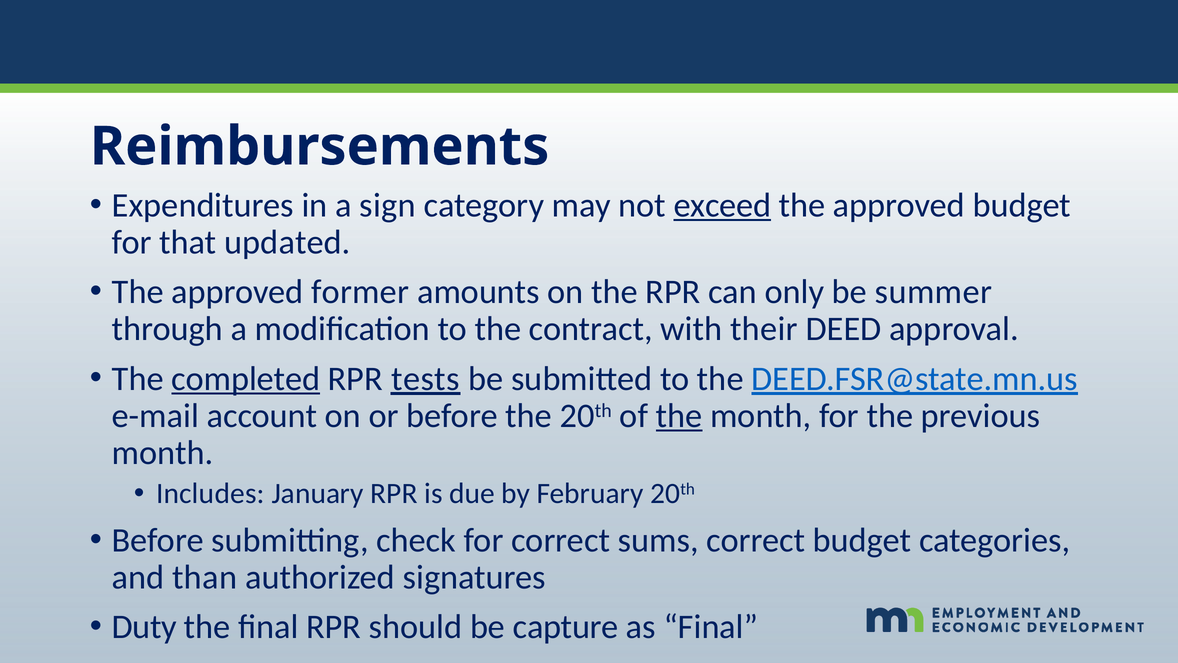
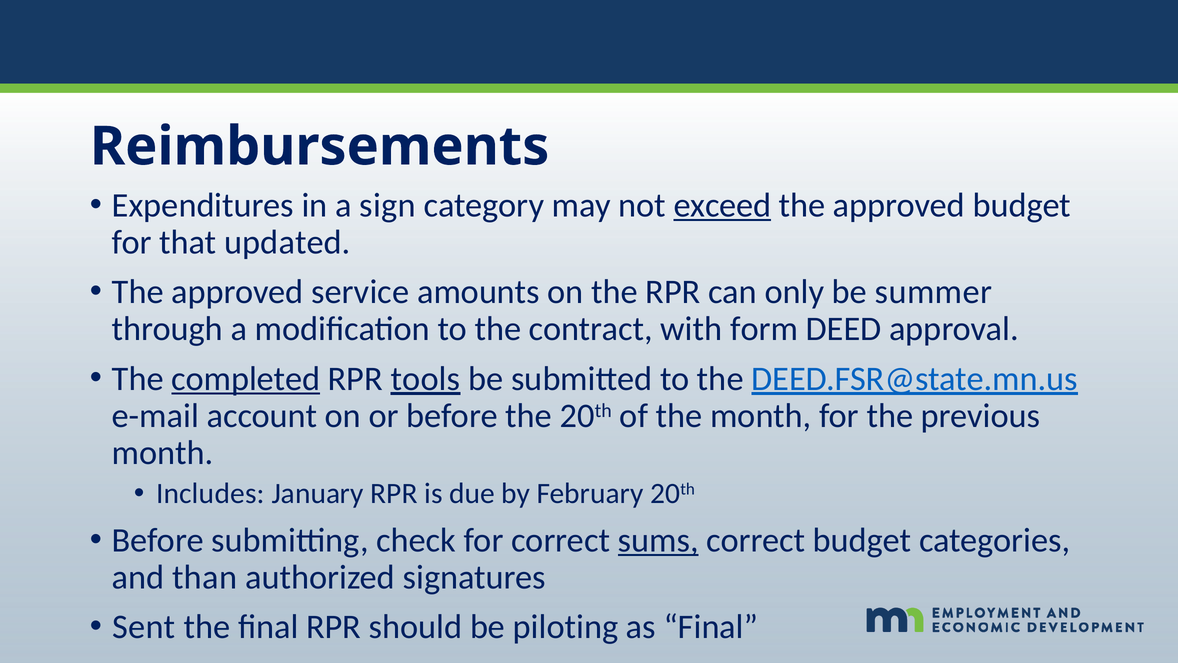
former: former -> service
their: their -> form
tests: tests -> tools
the at (679, 416) underline: present -> none
sums underline: none -> present
Duty: Duty -> Sent
capture: capture -> piloting
